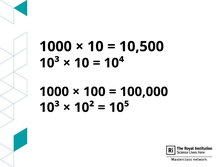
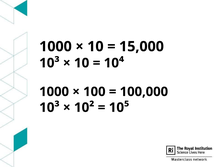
10,500: 10,500 -> 15,000
